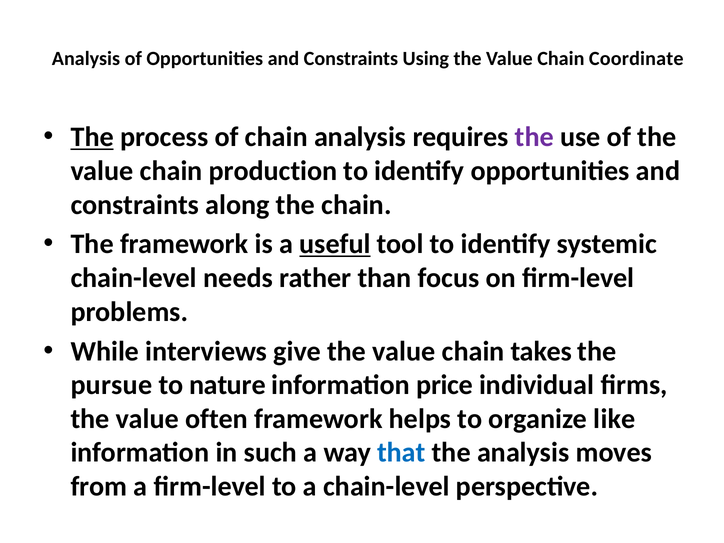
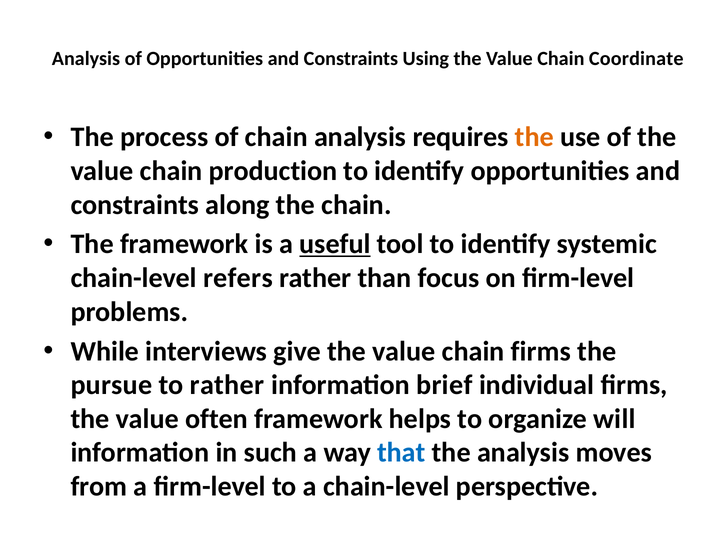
The at (92, 137) underline: present -> none
the at (534, 137) colour: purple -> orange
needs: needs -> refers
chain takes: takes -> firms
to nature: nature -> rather
price: price -> brief
like: like -> will
